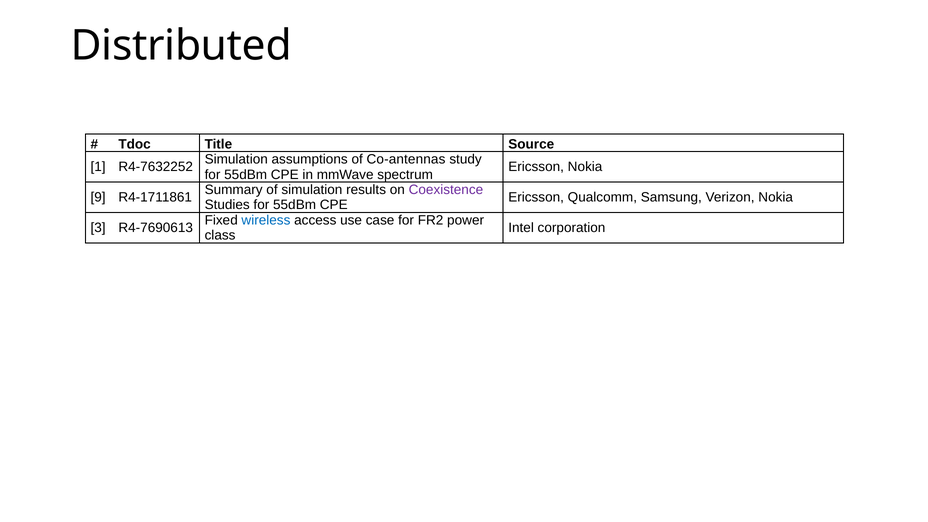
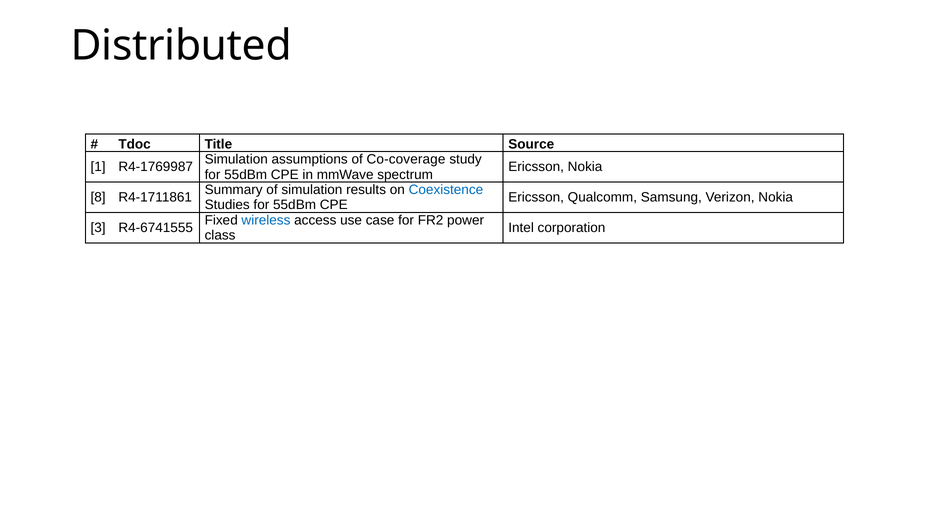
Co-antennas: Co-antennas -> Co-coverage
R4-7632252: R4-7632252 -> R4-1769987
Coexistence colour: purple -> blue
9: 9 -> 8
R4-7690613: R4-7690613 -> R4-6741555
